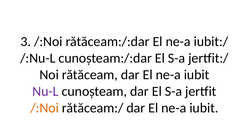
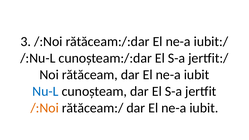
Nu-L colour: purple -> blue
